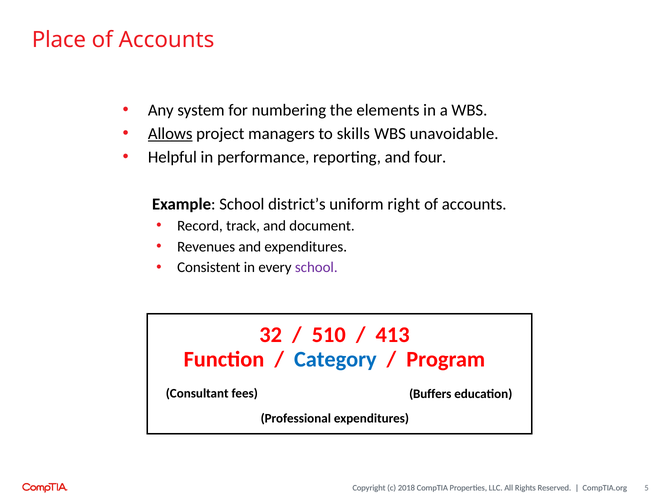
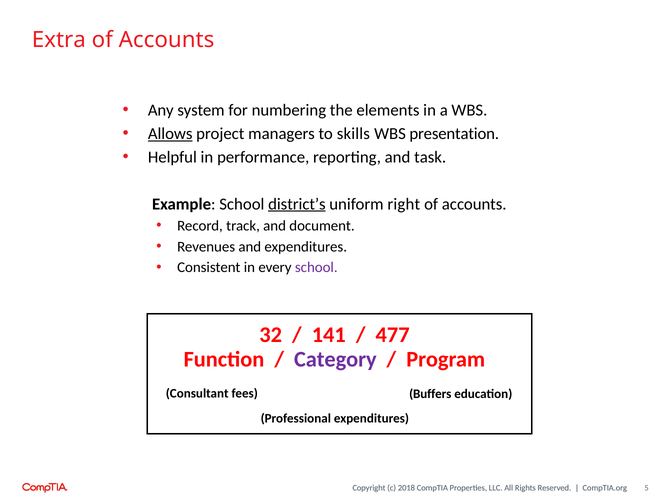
Place: Place -> Extra
unavoidable: unavoidable -> presentation
four: four -> task
district’s underline: none -> present
510: 510 -> 141
413: 413 -> 477
Category colour: blue -> purple
